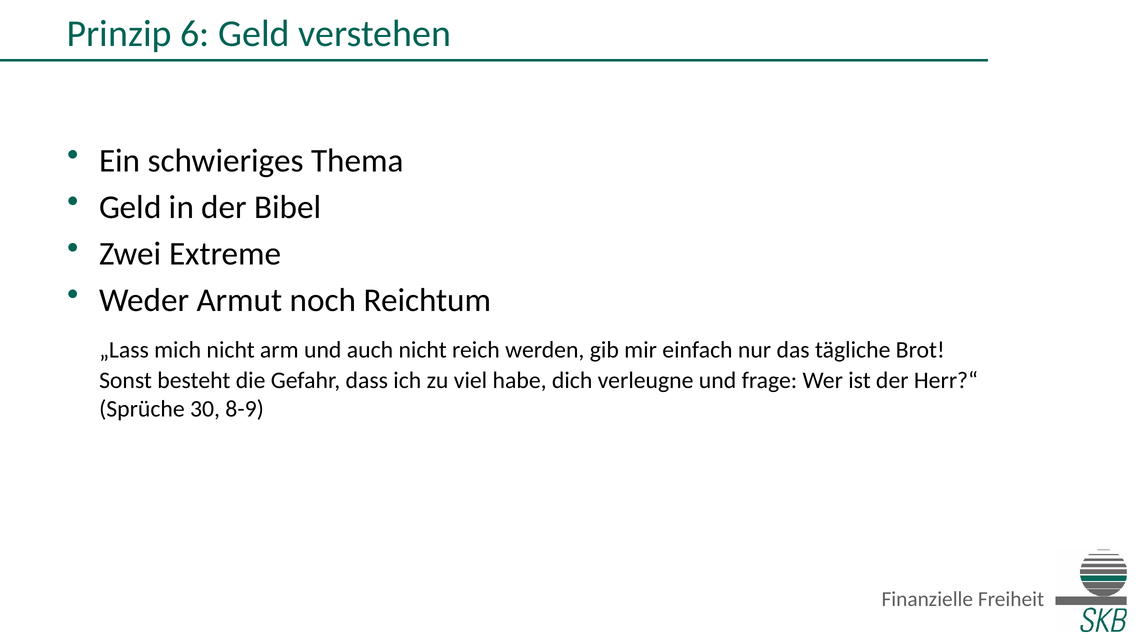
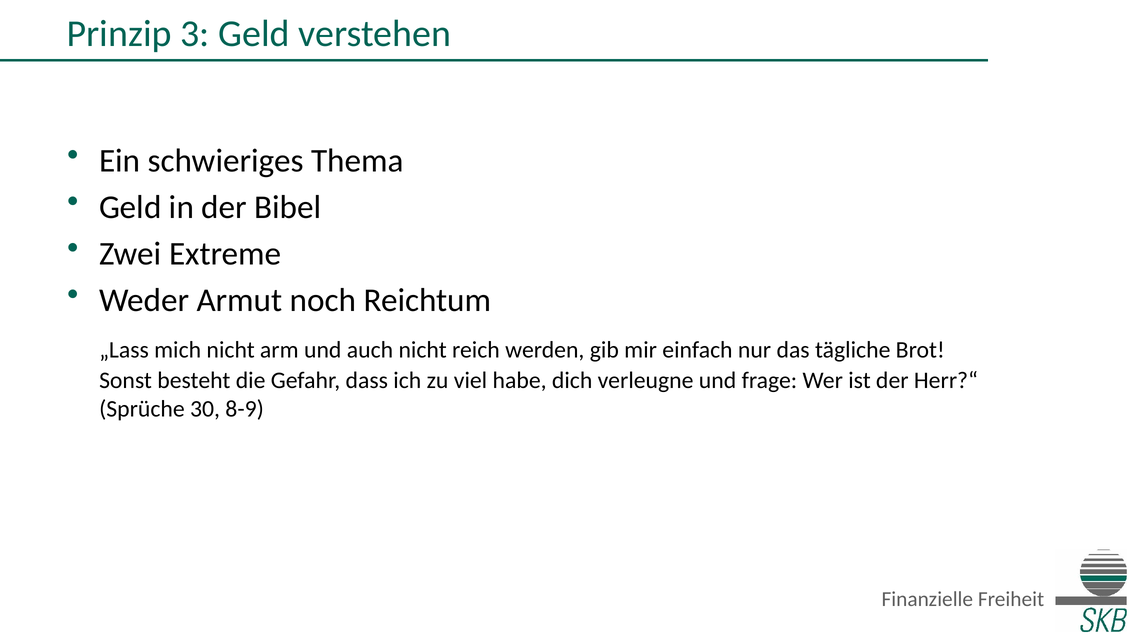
6: 6 -> 3
